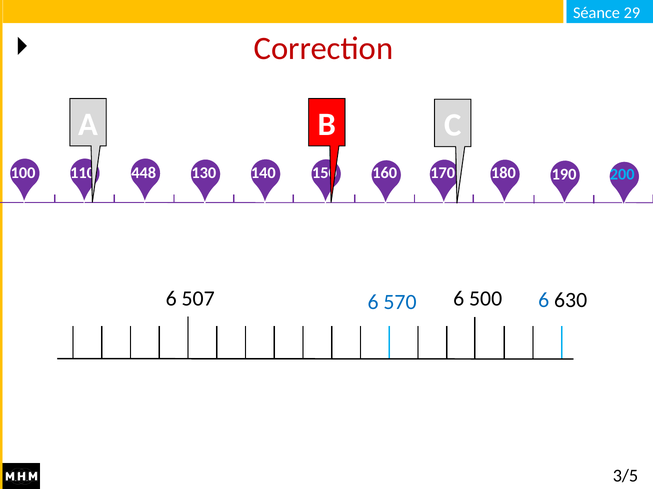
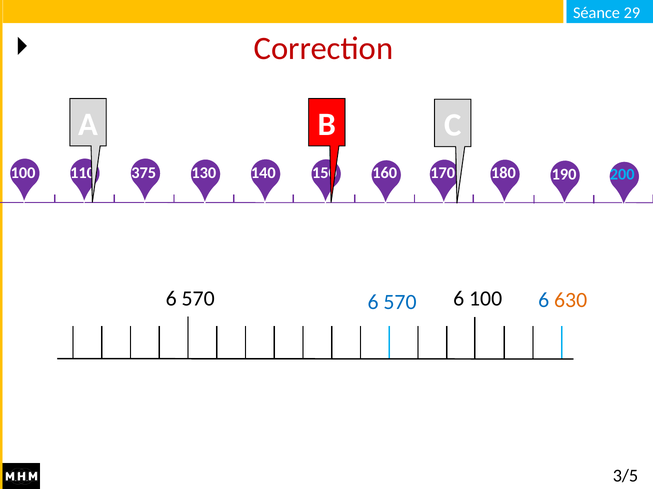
448: 448 -> 375
507 at (198, 299): 507 -> 570
6 500: 500 -> 100
630 colour: black -> orange
